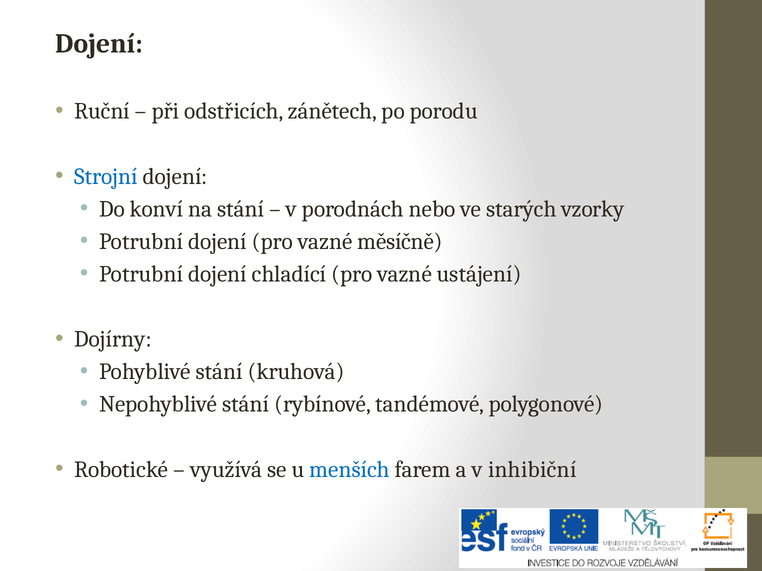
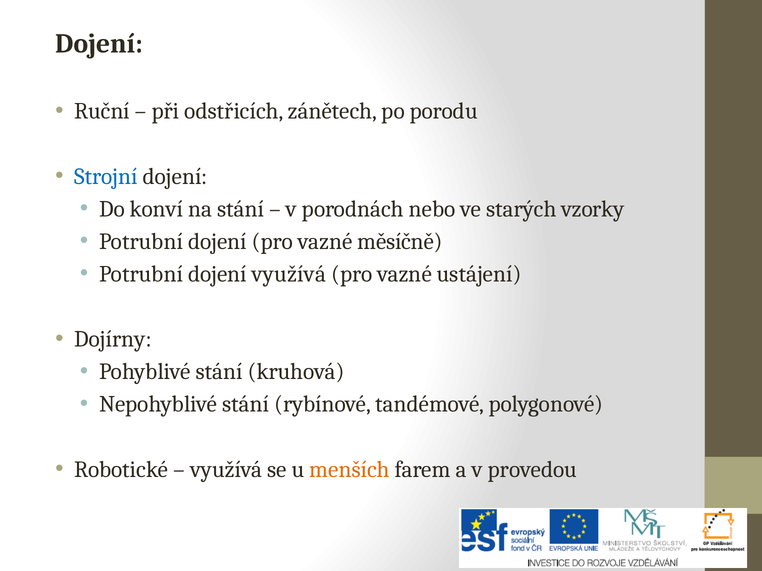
dojení chladící: chladící -> využívá
menších colour: blue -> orange
inhibiční: inhibiční -> provedou
